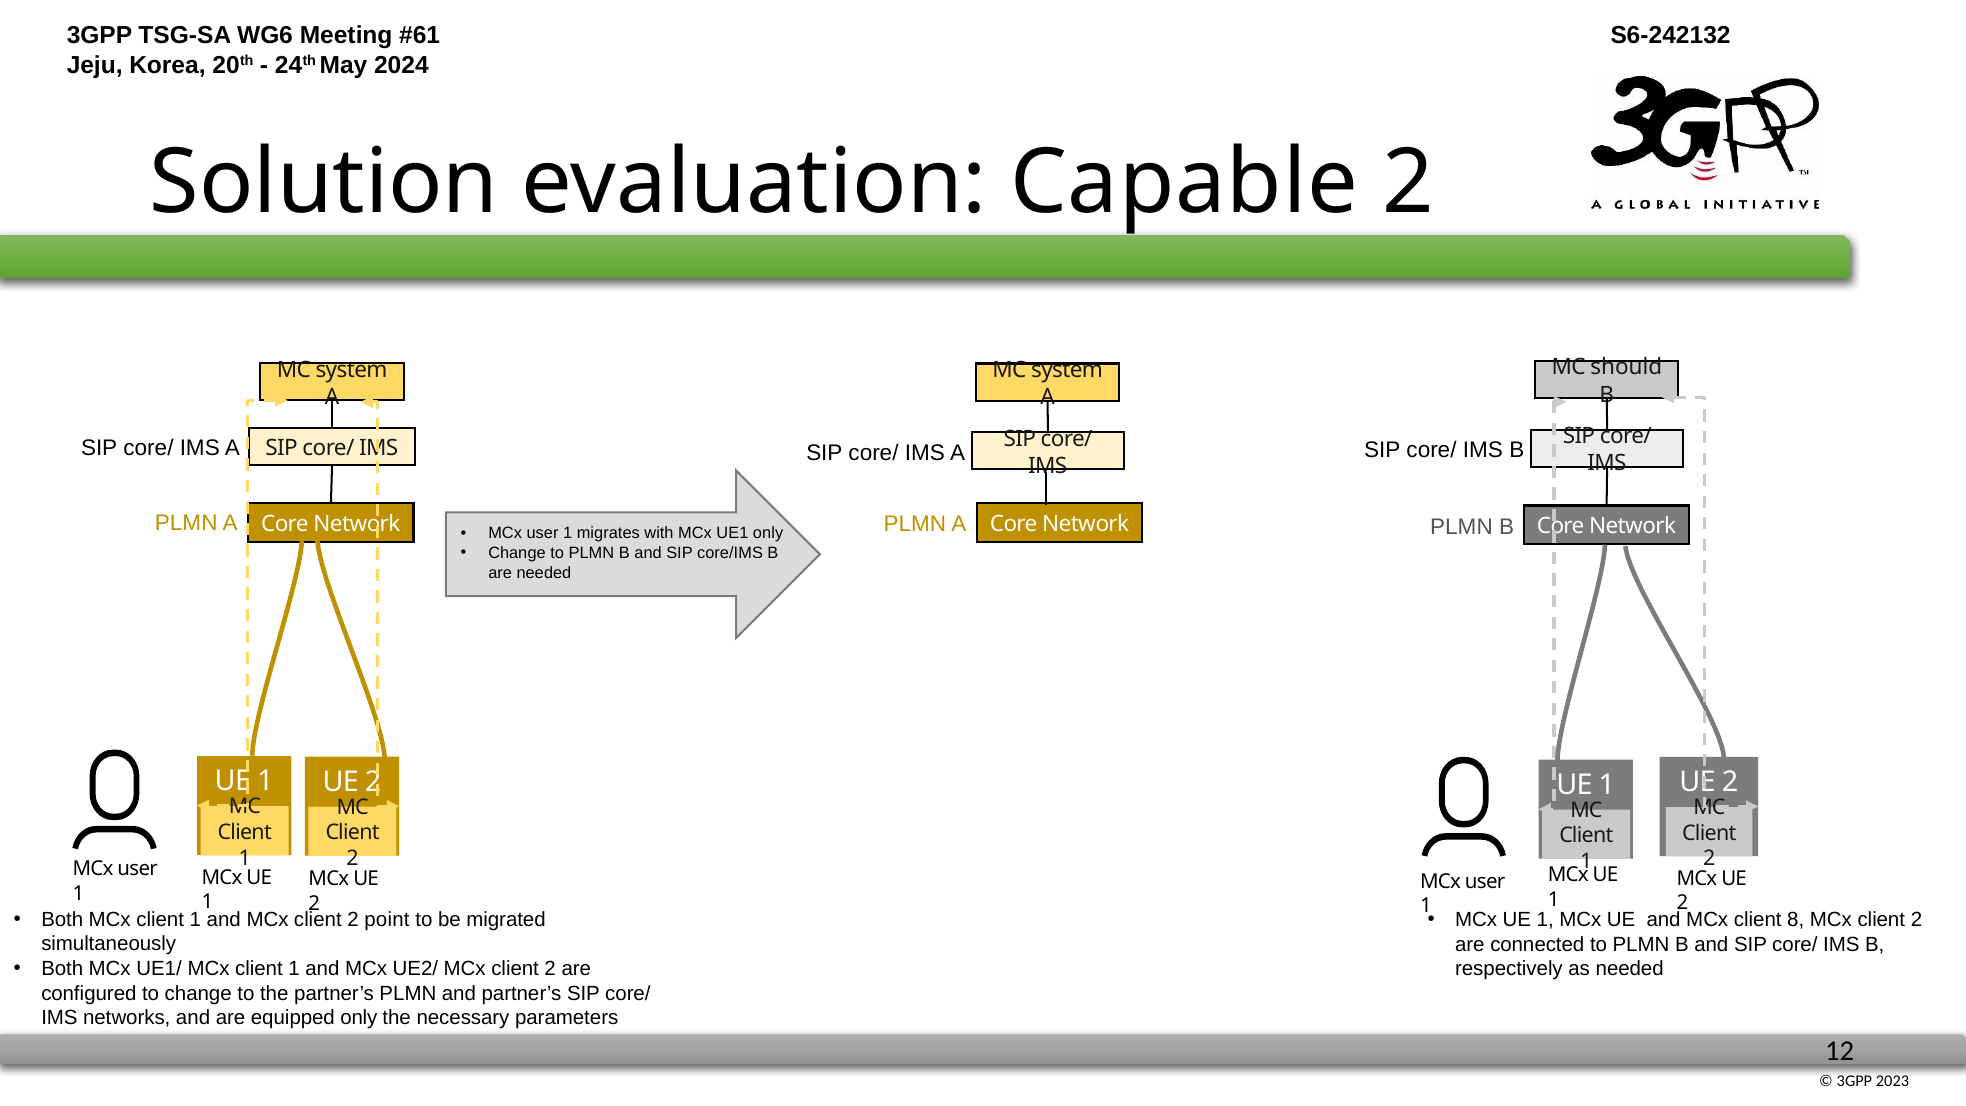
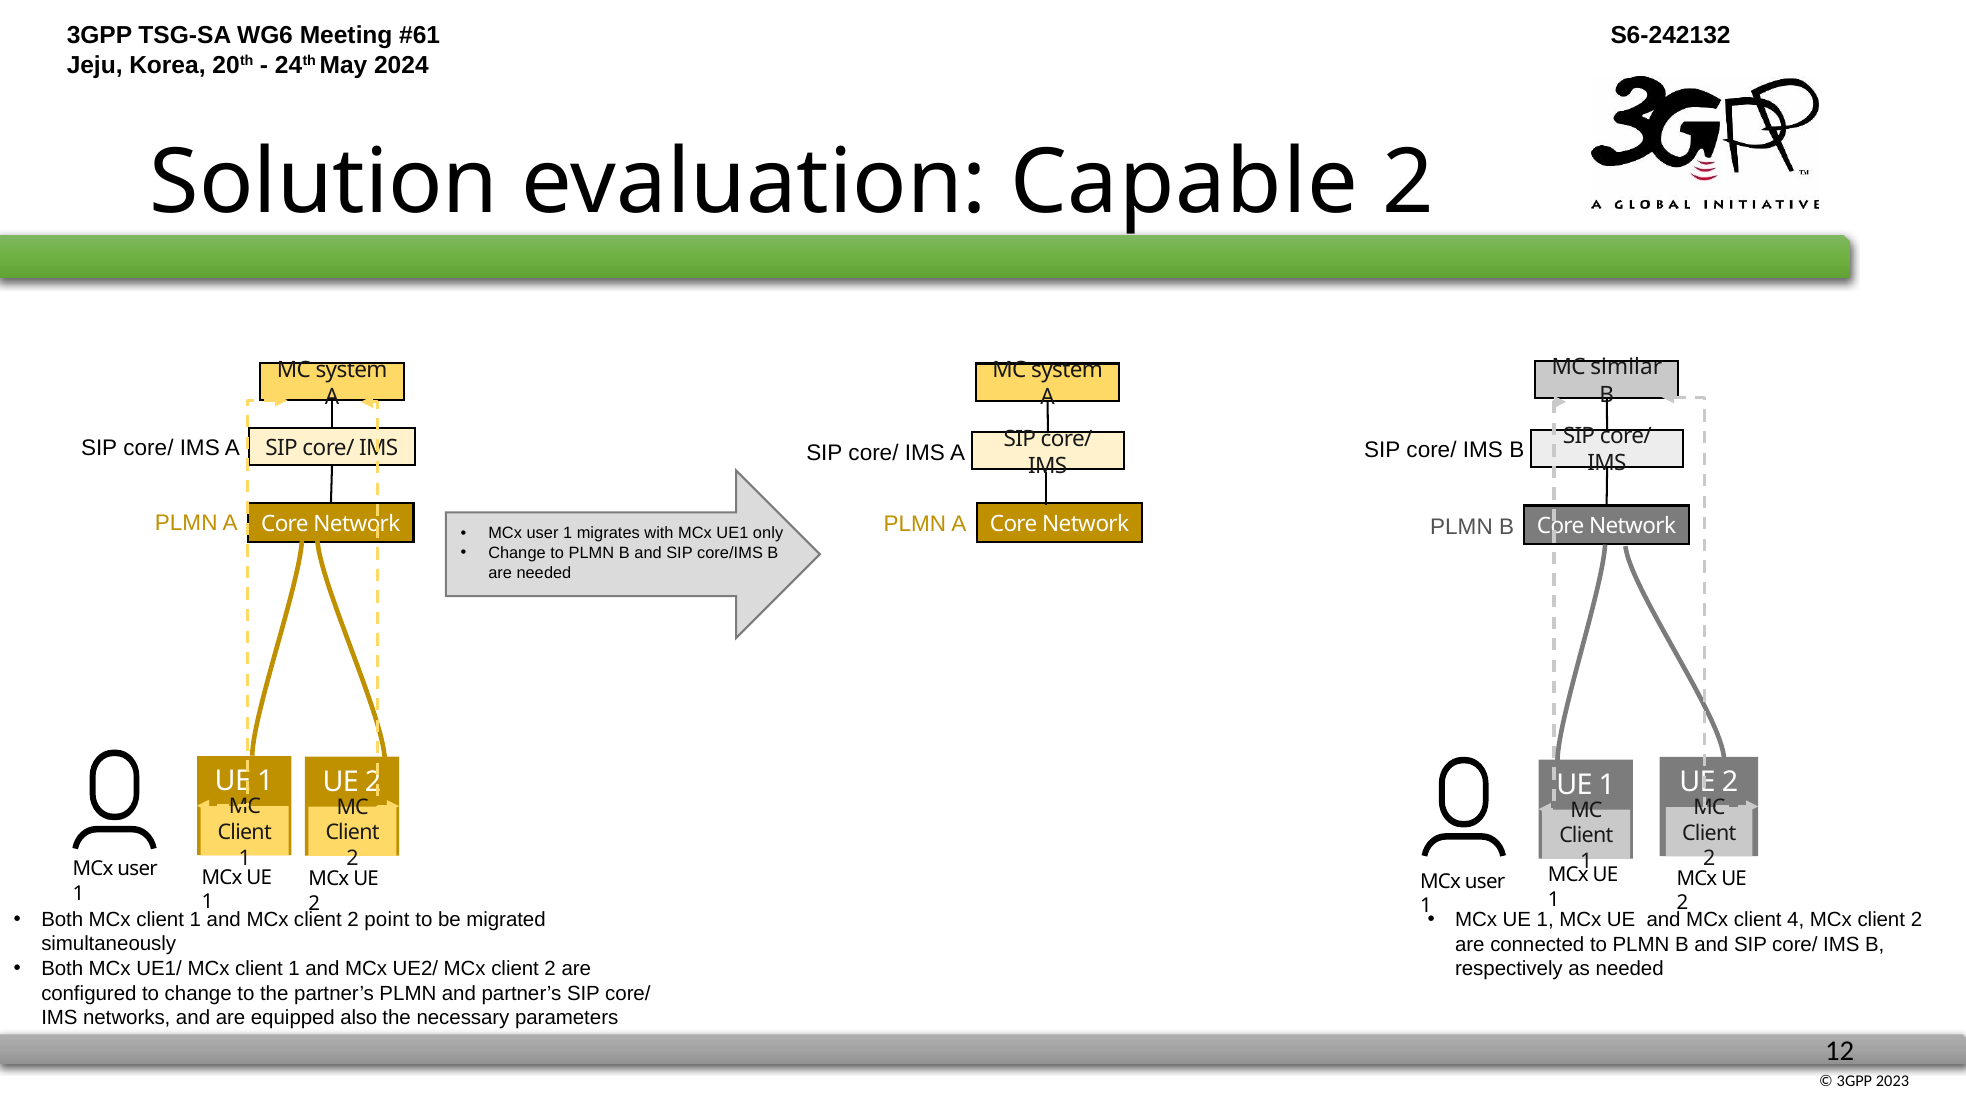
should: should -> similar
8: 8 -> 4
equipped only: only -> also
